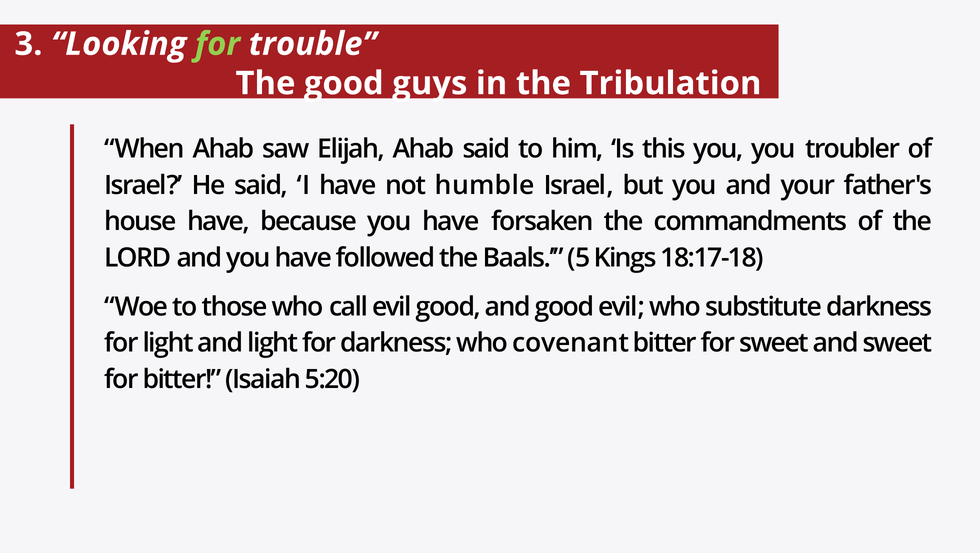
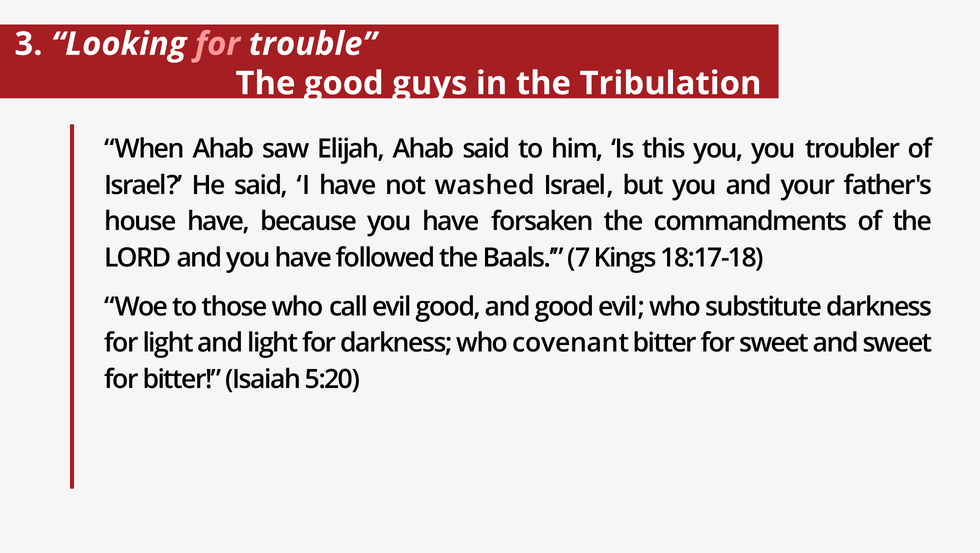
for at (218, 44) colour: light green -> pink
humble: humble -> washed
5: 5 -> 7
